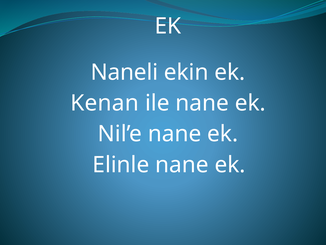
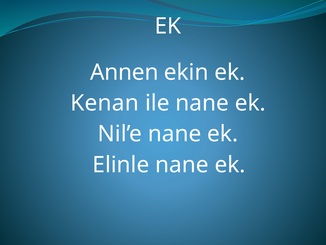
Naneli: Naneli -> Annen
